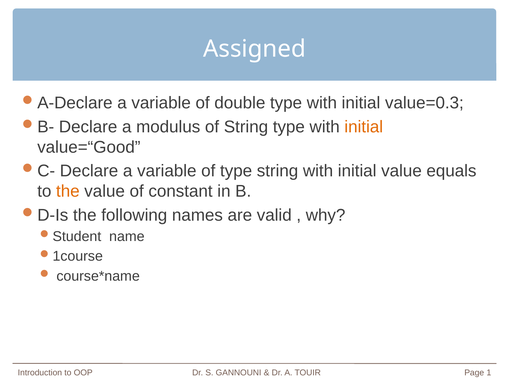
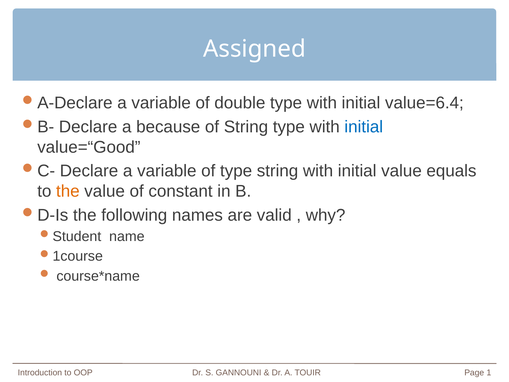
value=0.3: value=0.3 -> value=6.4
modulus: modulus -> because
initial at (364, 127) colour: orange -> blue
